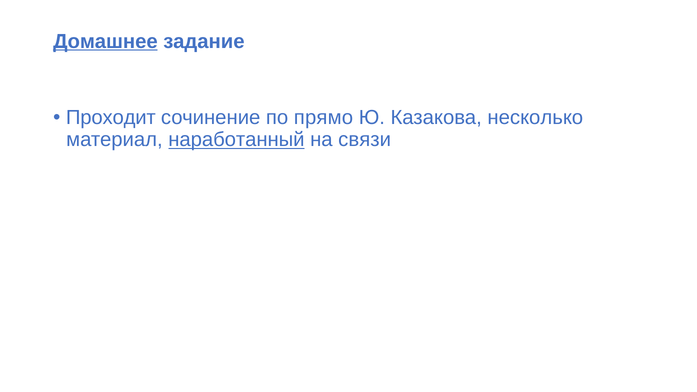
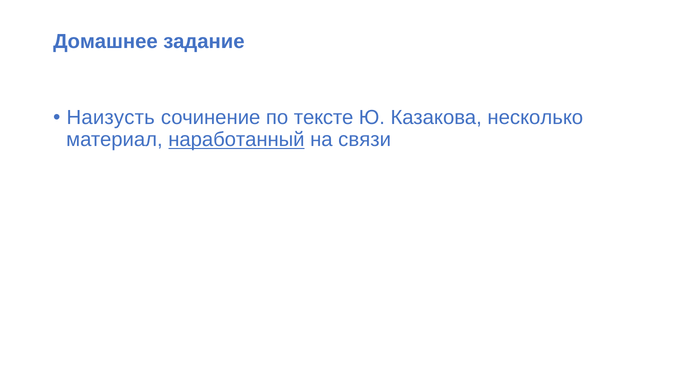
Домашнее underline: present -> none
Проходит: Проходит -> Наизусть
прямо: прямо -> тексте
